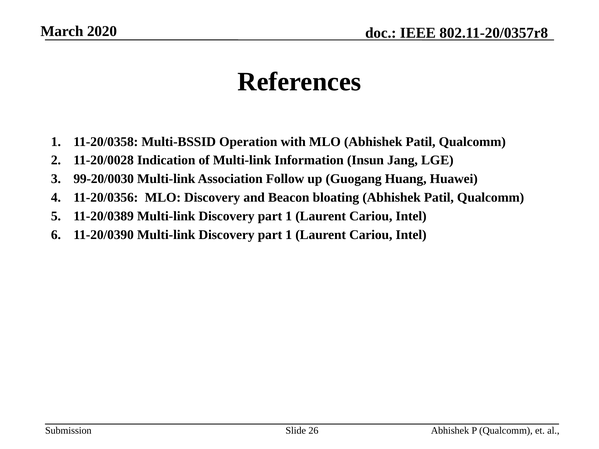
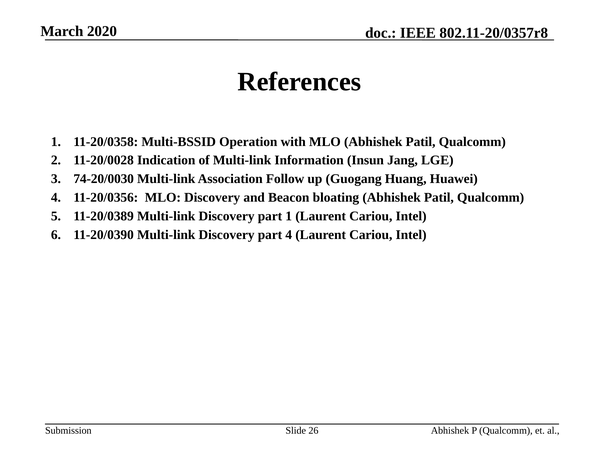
99-20/0030: 99-20/0030 -> 74-20/0030
1 at (289, 235): 1 -> 4
